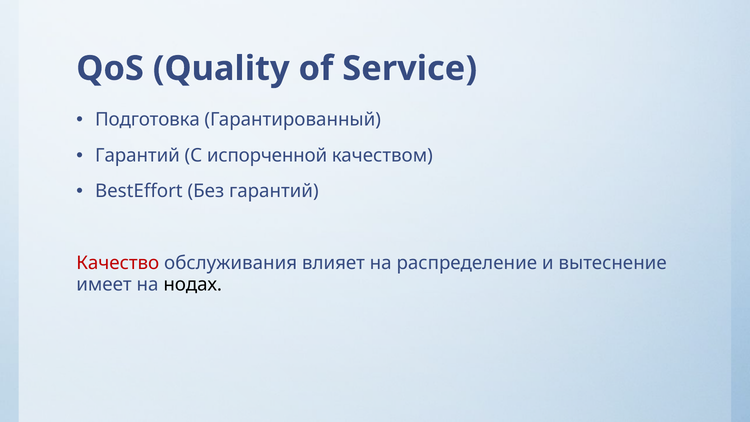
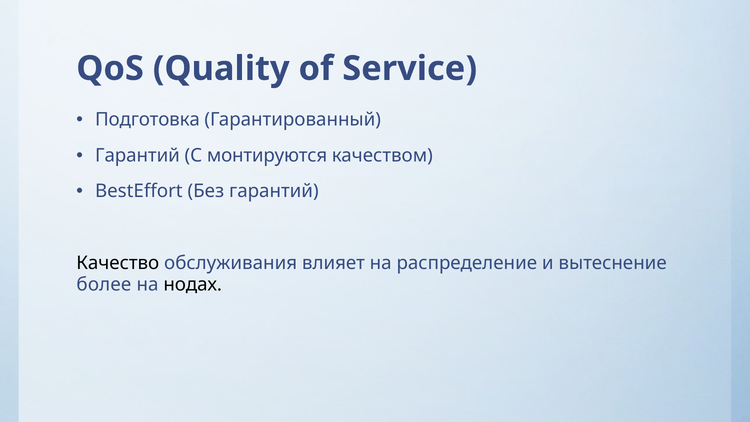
испорченной: испорченной -> монтируются
Качество colour: red -> black
имеет: имеет -> более
